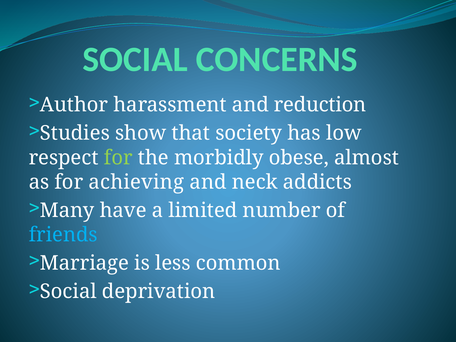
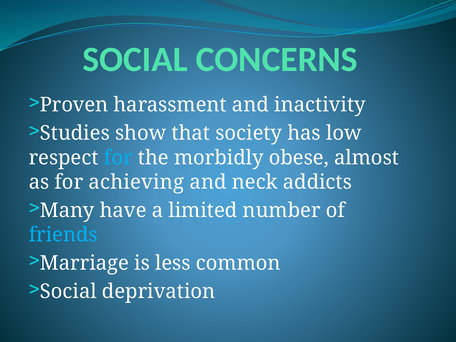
Author: Author -> Proven
reduction: reduction -> inactivity
for at (118, 158) colour: light green -> light blue
